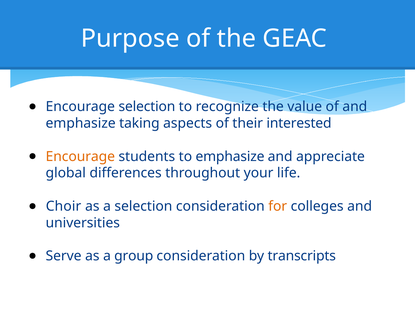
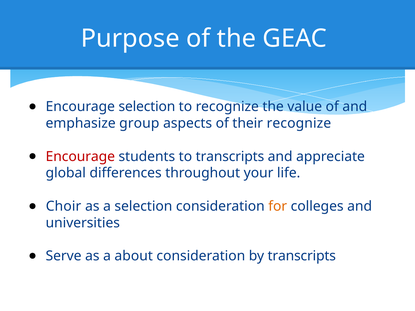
taking: taking -> group
their interested: interested -> recognize
Encourage at (80, 157) colour: orange -> red
to emphasize: emphasize -> transcripts
group: group -> about
